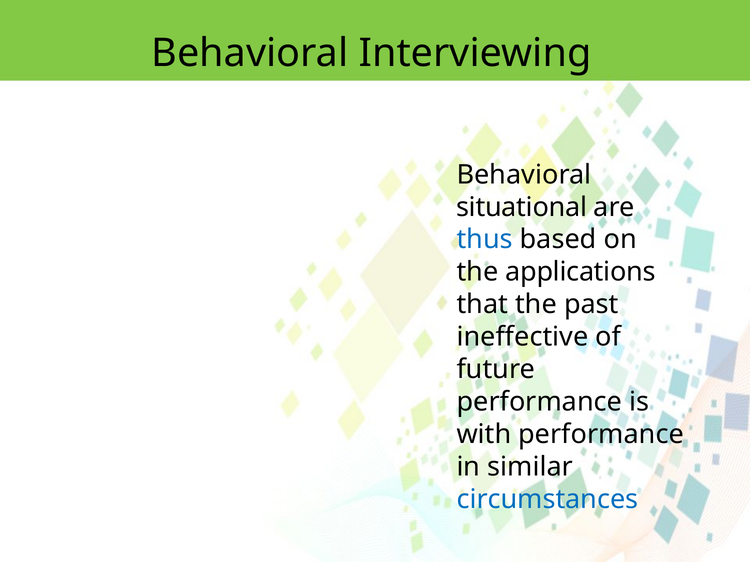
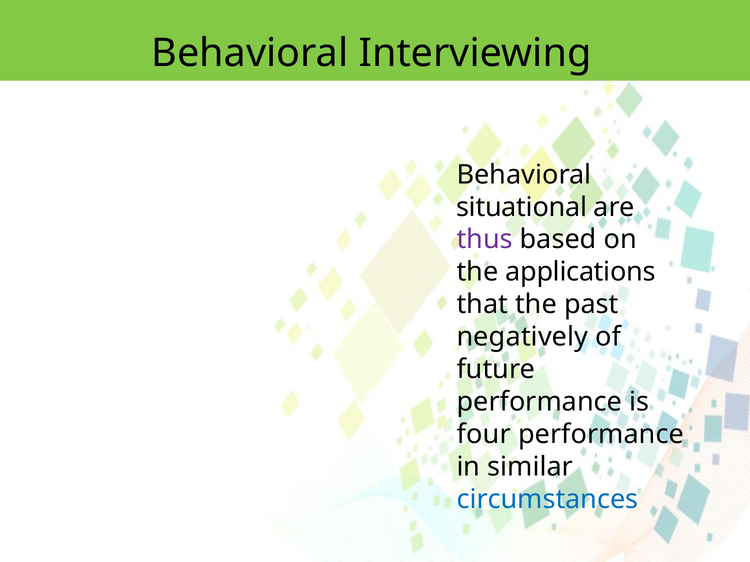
thus colour: blue -> purple
ineffective: ineffective -> negatively
with: with -> four
